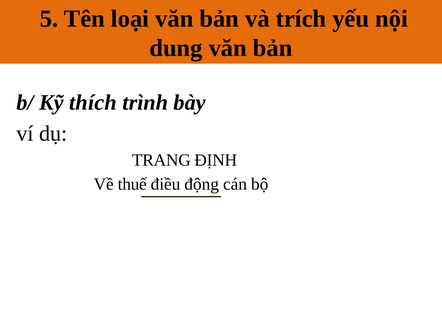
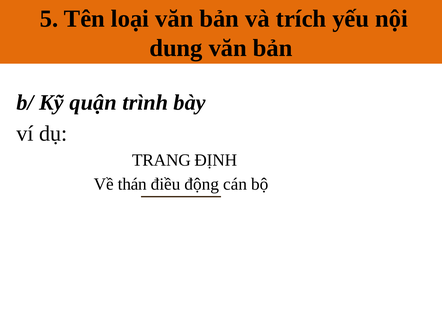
thích: thích -> quận
thuế: thuế -> thán
